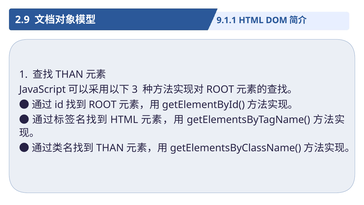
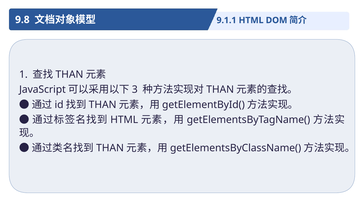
2.9: 2.9 -> 9.8
ROOT at (220, 89): ROOT -> THAN
ROOT at (103, 105): ROOT -> THAN
